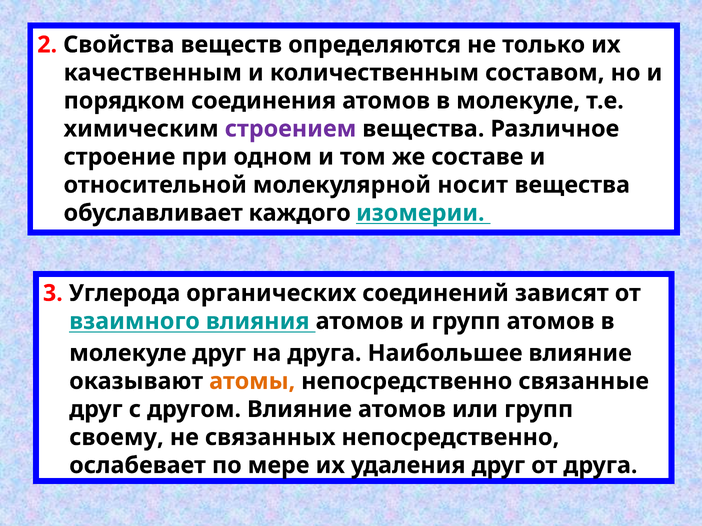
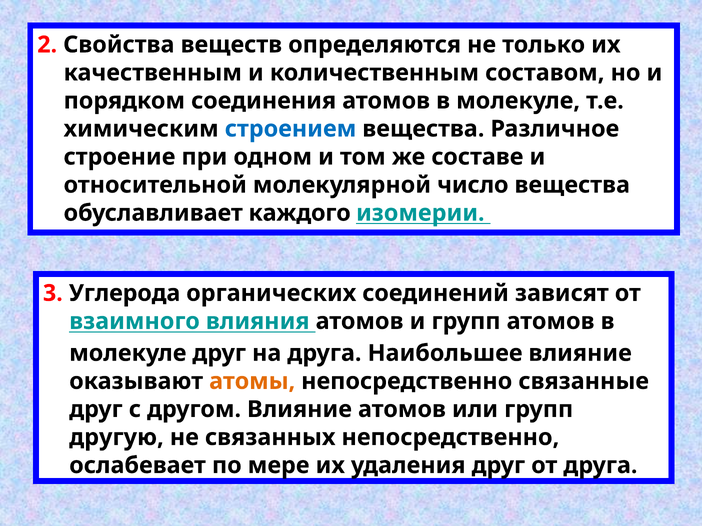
строением colour: purple -> blue
носит: носит -> число
своему: своему -> другую
